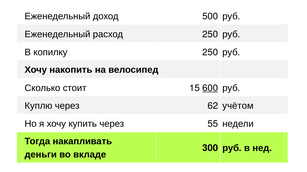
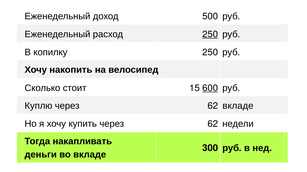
250 at (210, 34) underline: none -> present
62 учётом: учётом -> вкладе
купить через 55: 55 -> 62
